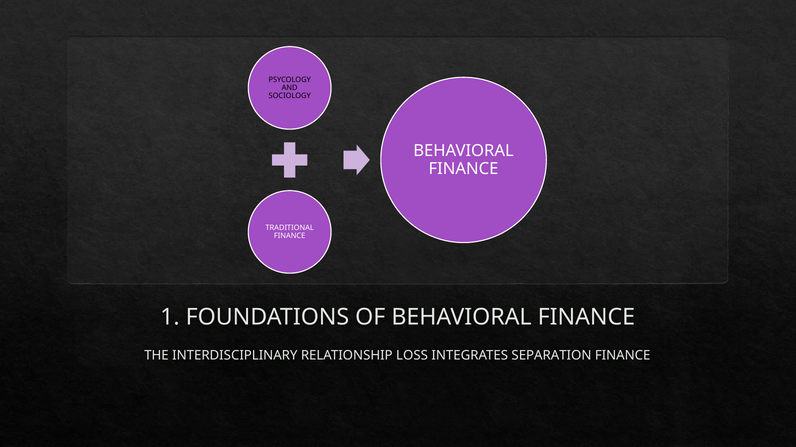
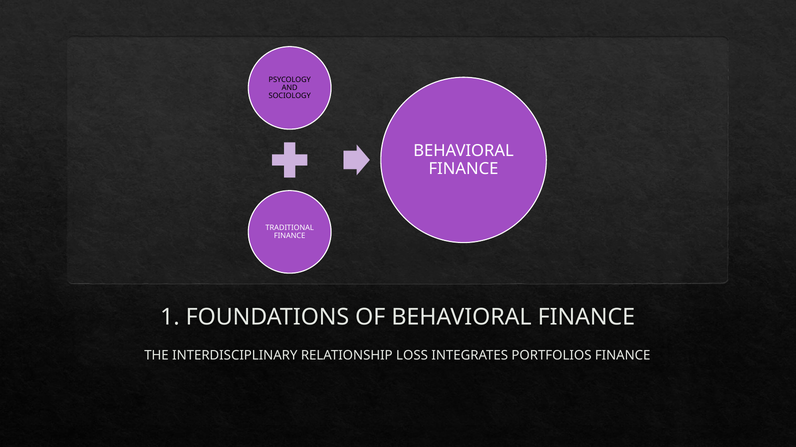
SEPARATION: SEPARATION -> PORTFOLIOS
